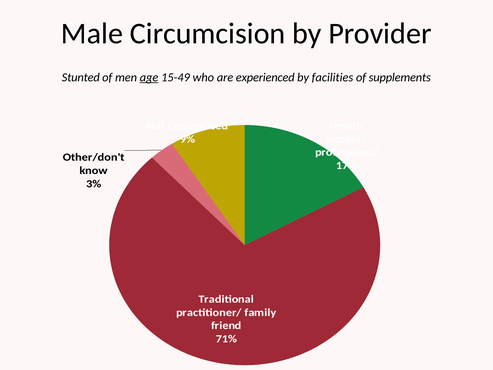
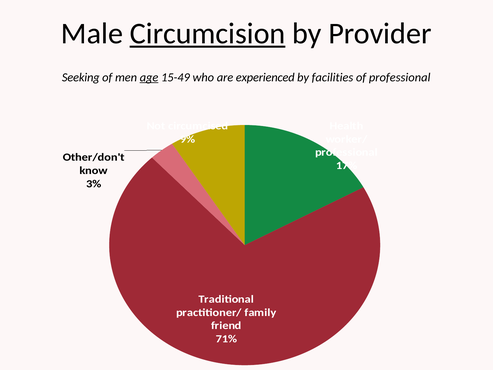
Circumcision underline: none -> present
Stunted: Stunted -> Seeking
of supplements: supplements -> professional
